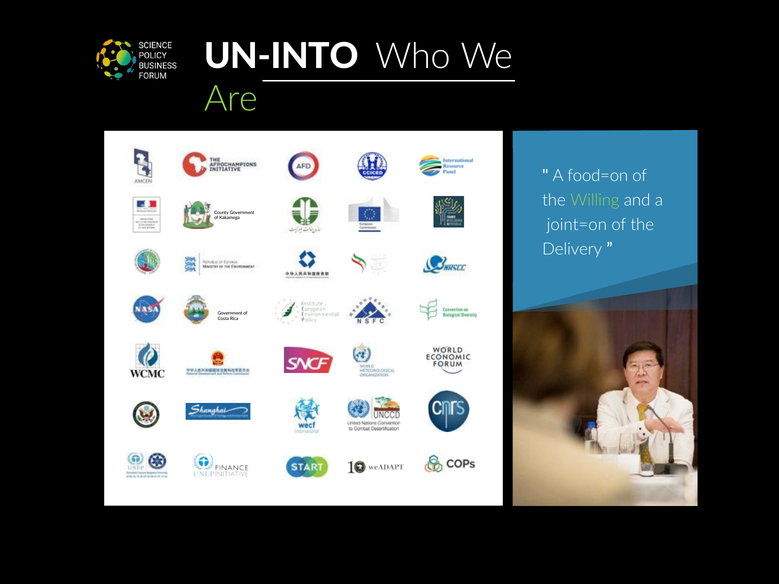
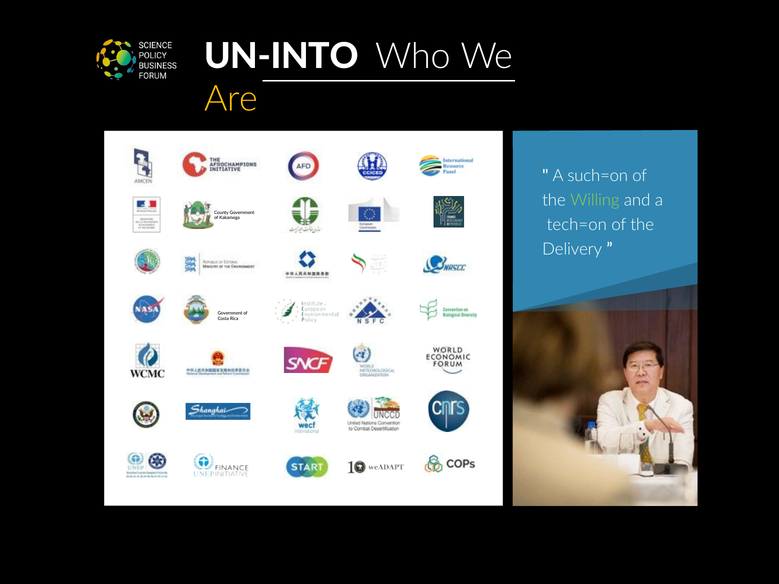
Are colour: light green -> yellow
food=on: food=on -> such=on
joint=on: joint=on -> tech=on
